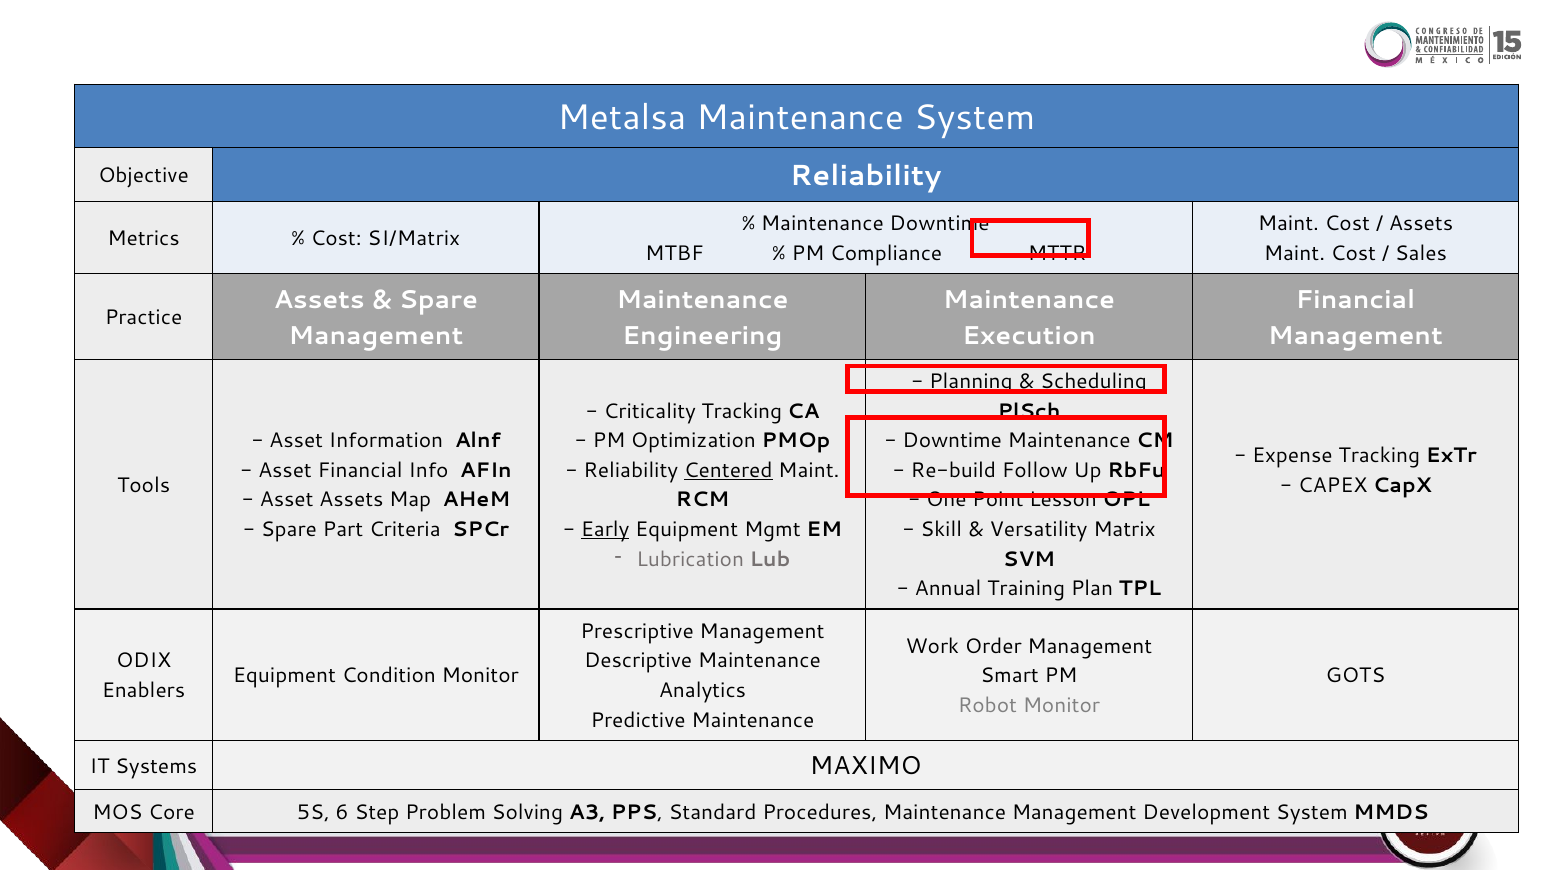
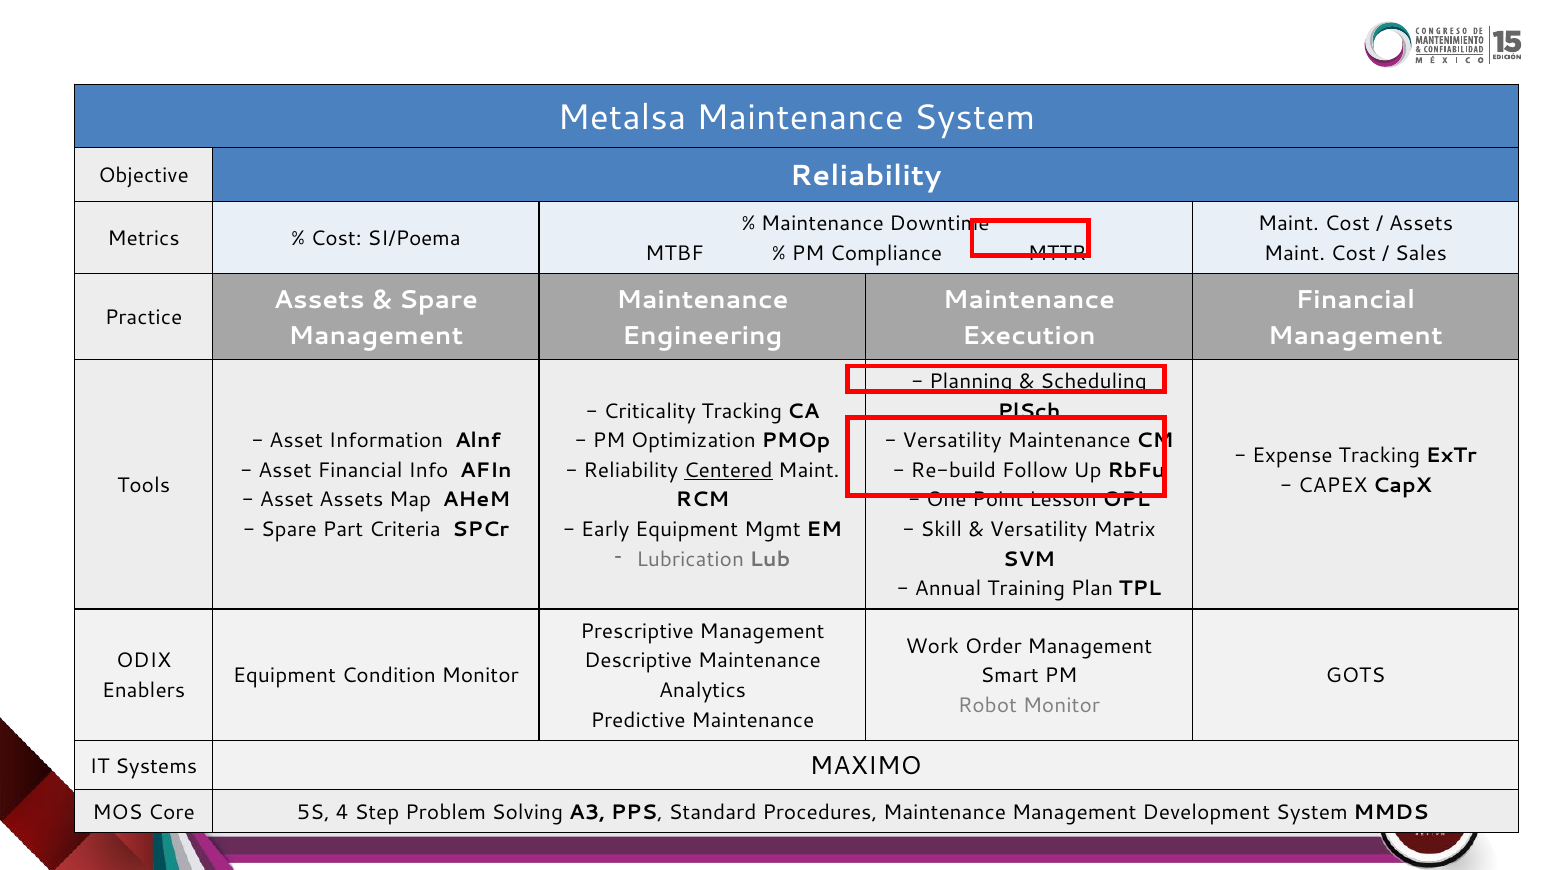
SI/Matrix: SI/Matrix -> SI/Poema
Downtime at (952, 441): Downtime -> Versatility
Early underline: present -> none
6: 6 -> 4
